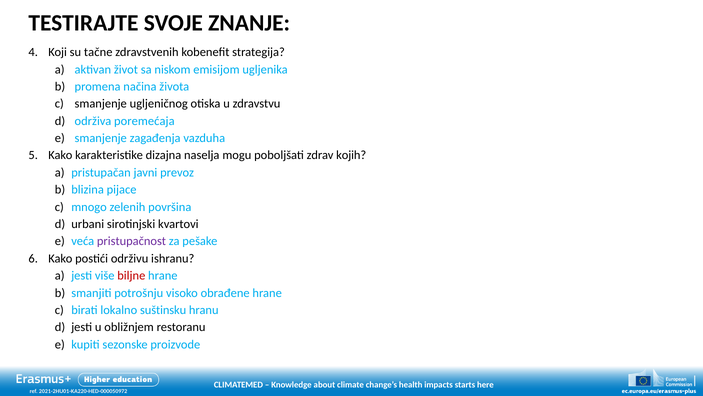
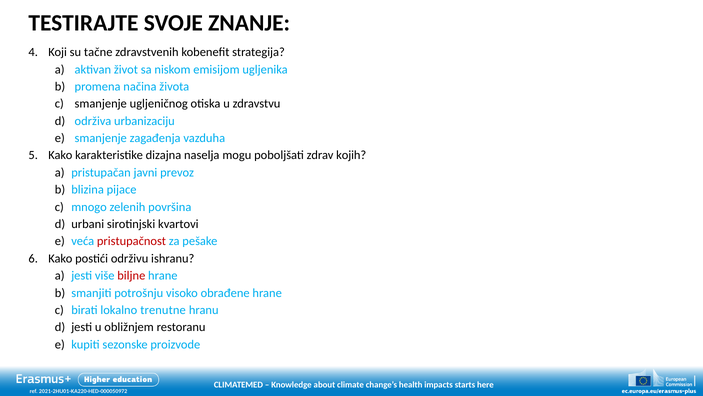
poremećaja: poremećaja -> urbanizaciju
pristupačnost colour: purple -> red
suštinsku: suštinsku -> trenutne
